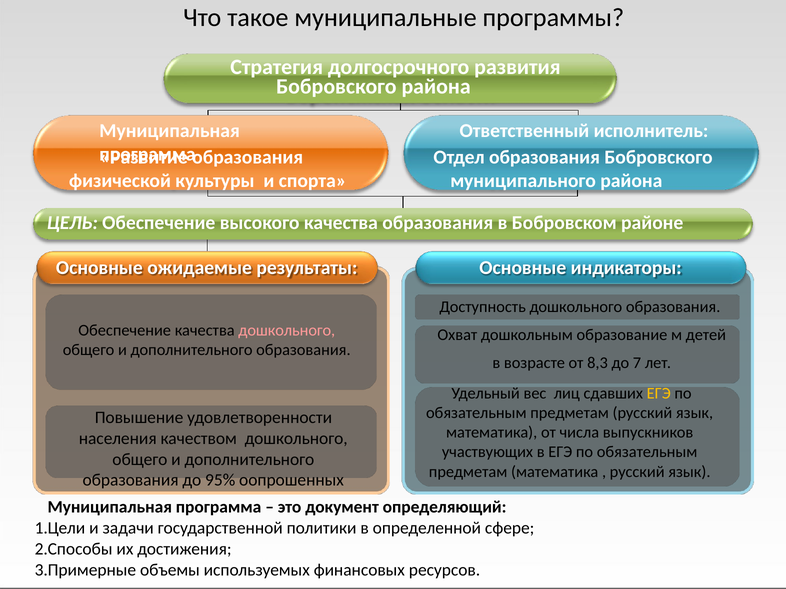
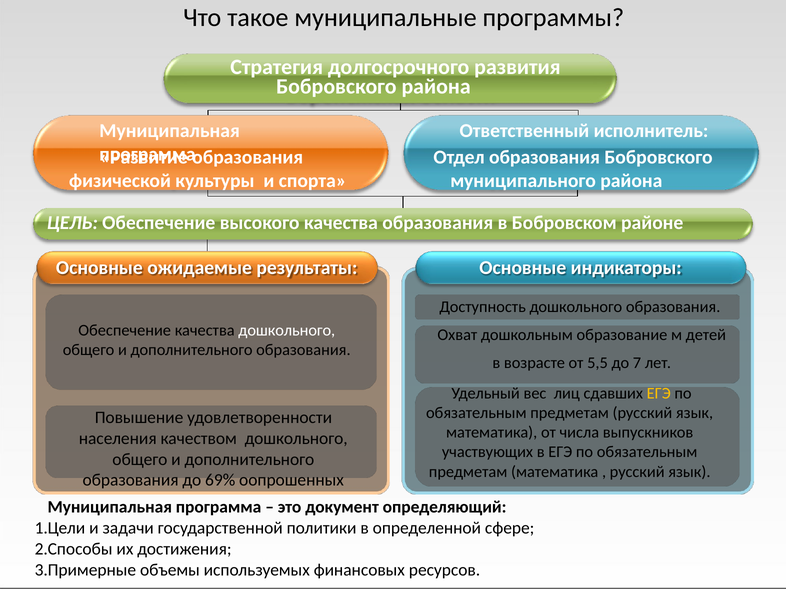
дошкольного at (287, 331) colour: pink -> white
8,3: 8,3 -> 5,5
95%: 95% -> 69%
